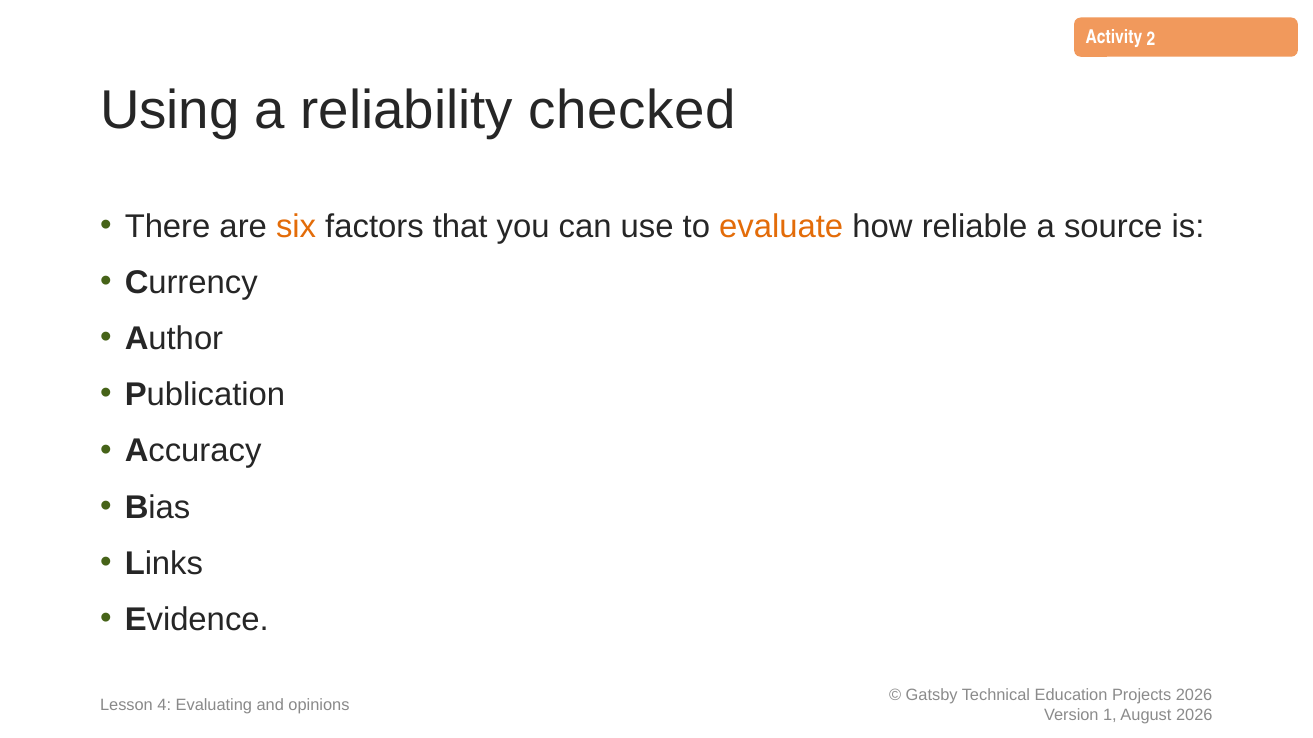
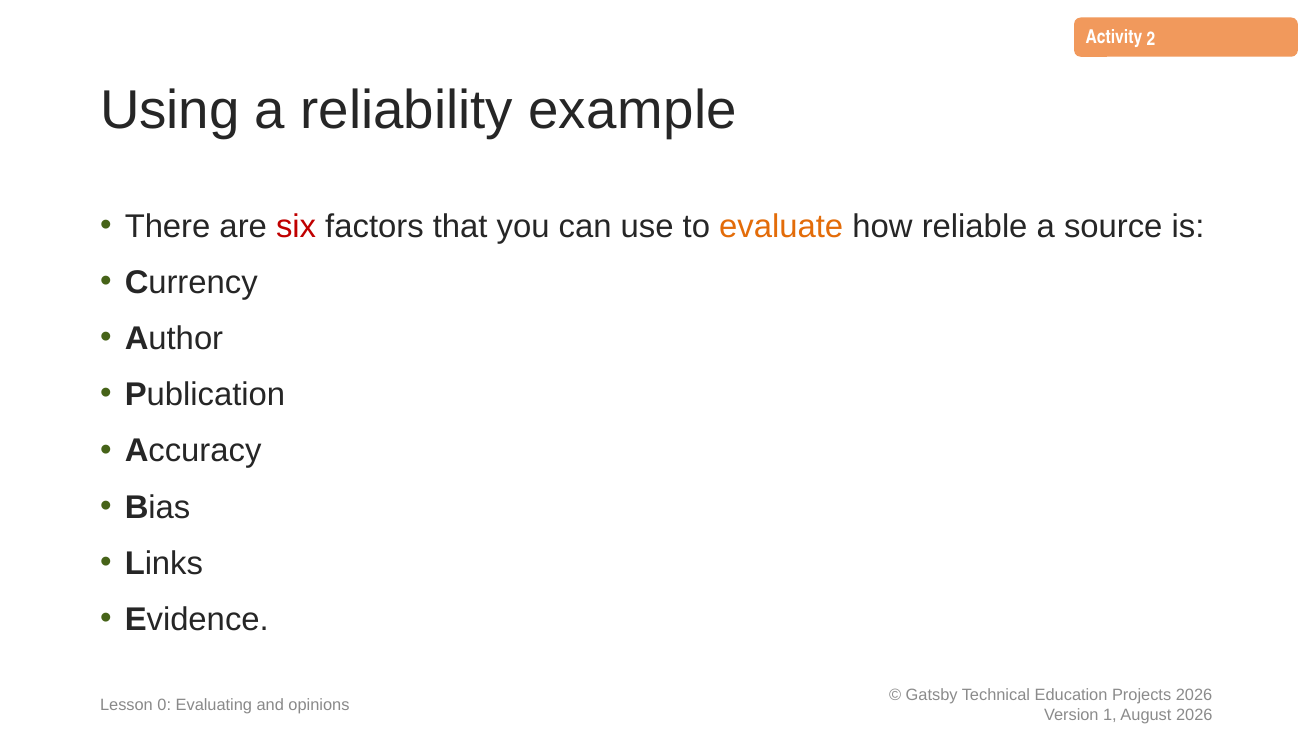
checked: checked -> example
six colour: orange -> red
4: 4 -> 0
